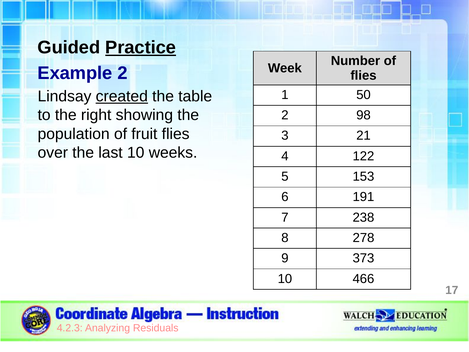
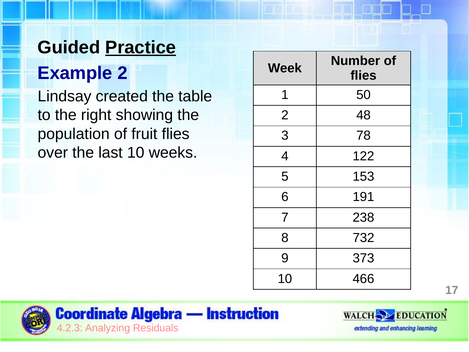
created underline: present -> none
98: 98 -> 48
21: 21 -> 78
278: 278 -> 732
